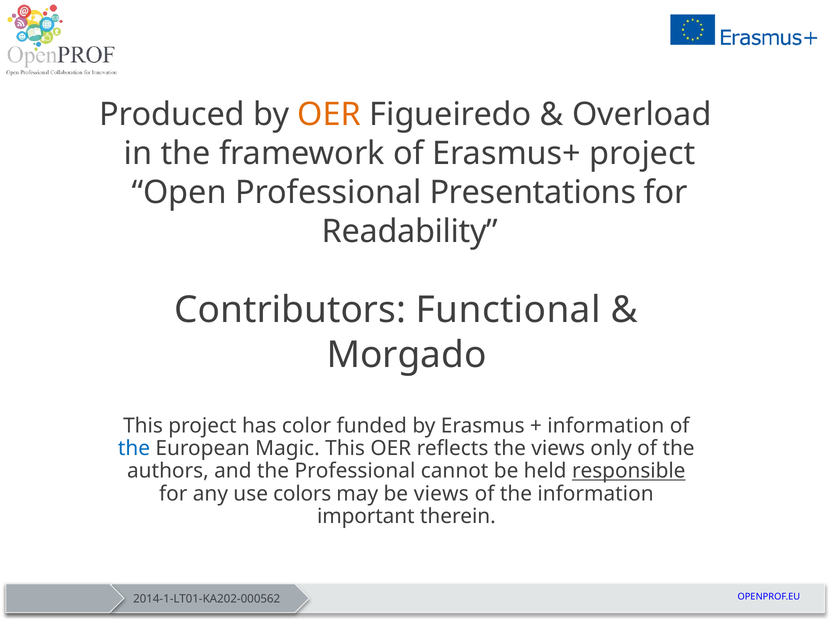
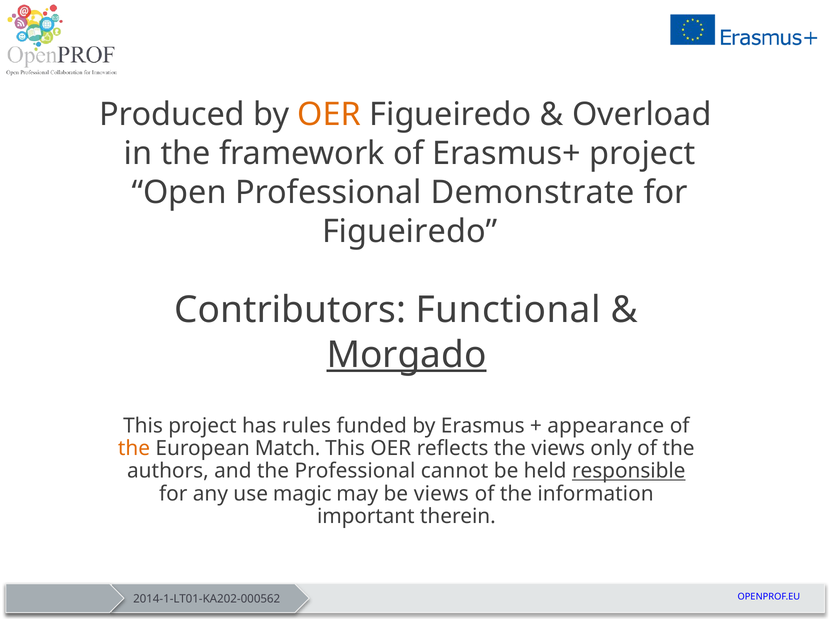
Presentations: Presentations -> Demonstrate
Readability at (410, 231): Readability -> Figueiredo
Morgado underline: none -> present
color: color -> rules
information at (606, 426): information -> appearance
the at (134, 448) colour: blue -> orange
Magic: Magic -> Match
colors: colors -> magic
